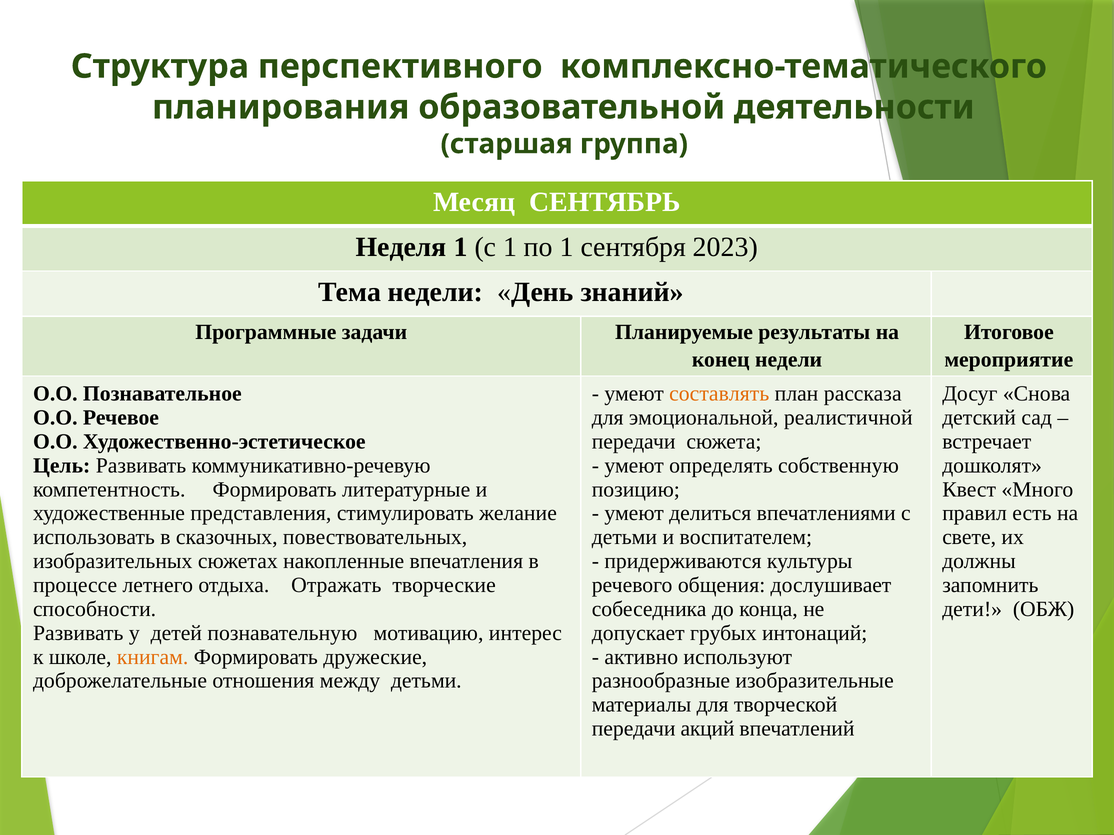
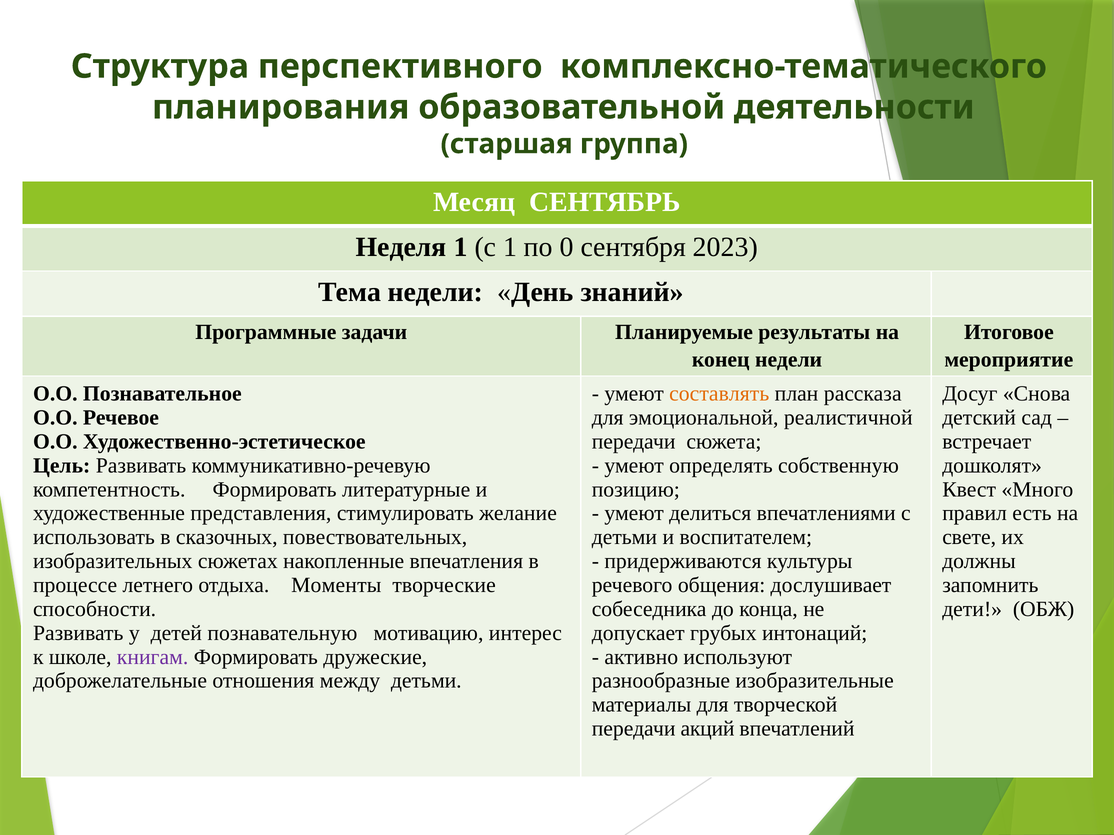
по 1: 1 -> 0
Отражать: Отражать -> Моменты
книгам colour: orange -> purple
